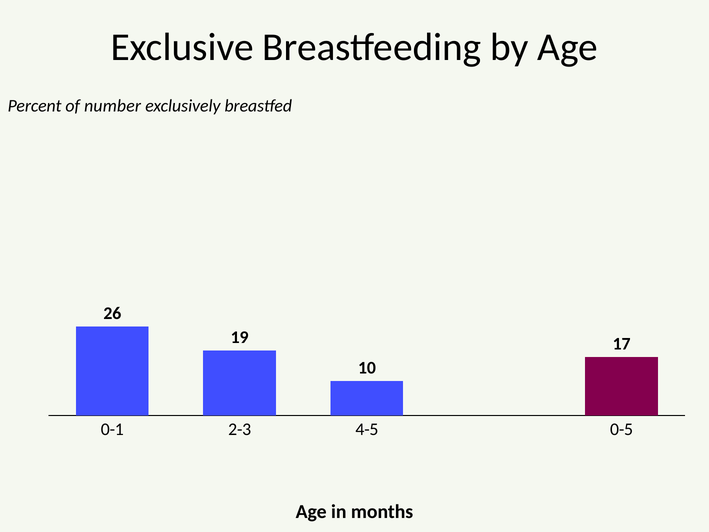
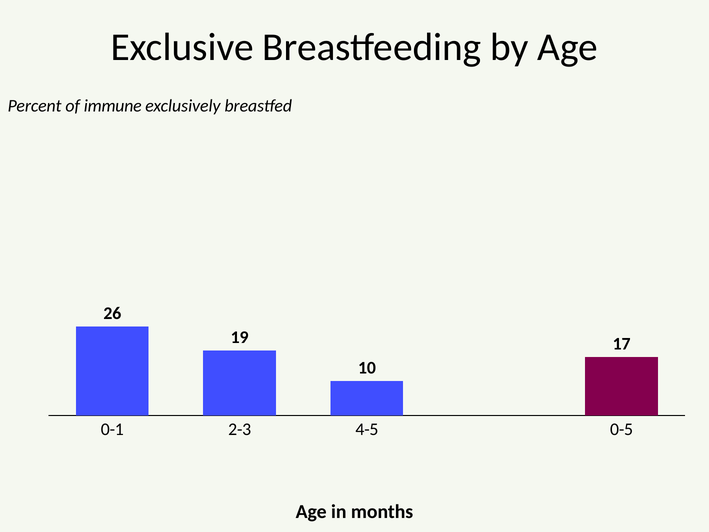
number: number -> immune
